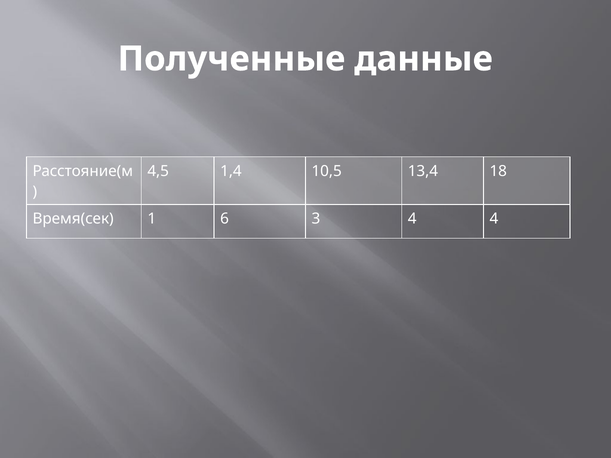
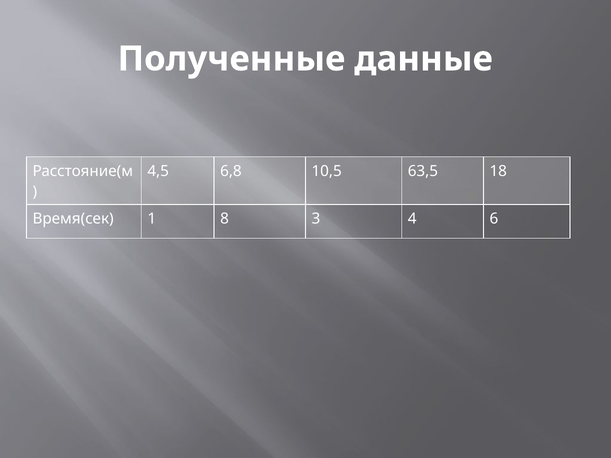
1,4: 1,4 -> 6,8
13,4: 13,4 -> 63,5
6: 6 -> 8
4 4: 4 -> 6
